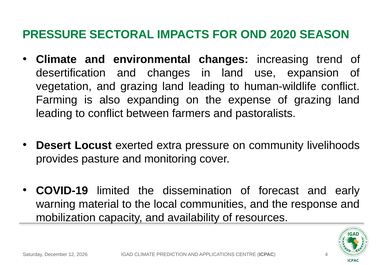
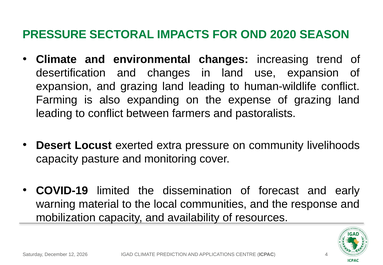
vegetation at (64, 86): vegetation -> expansion
provides at (57, 159): provides -> capacity
